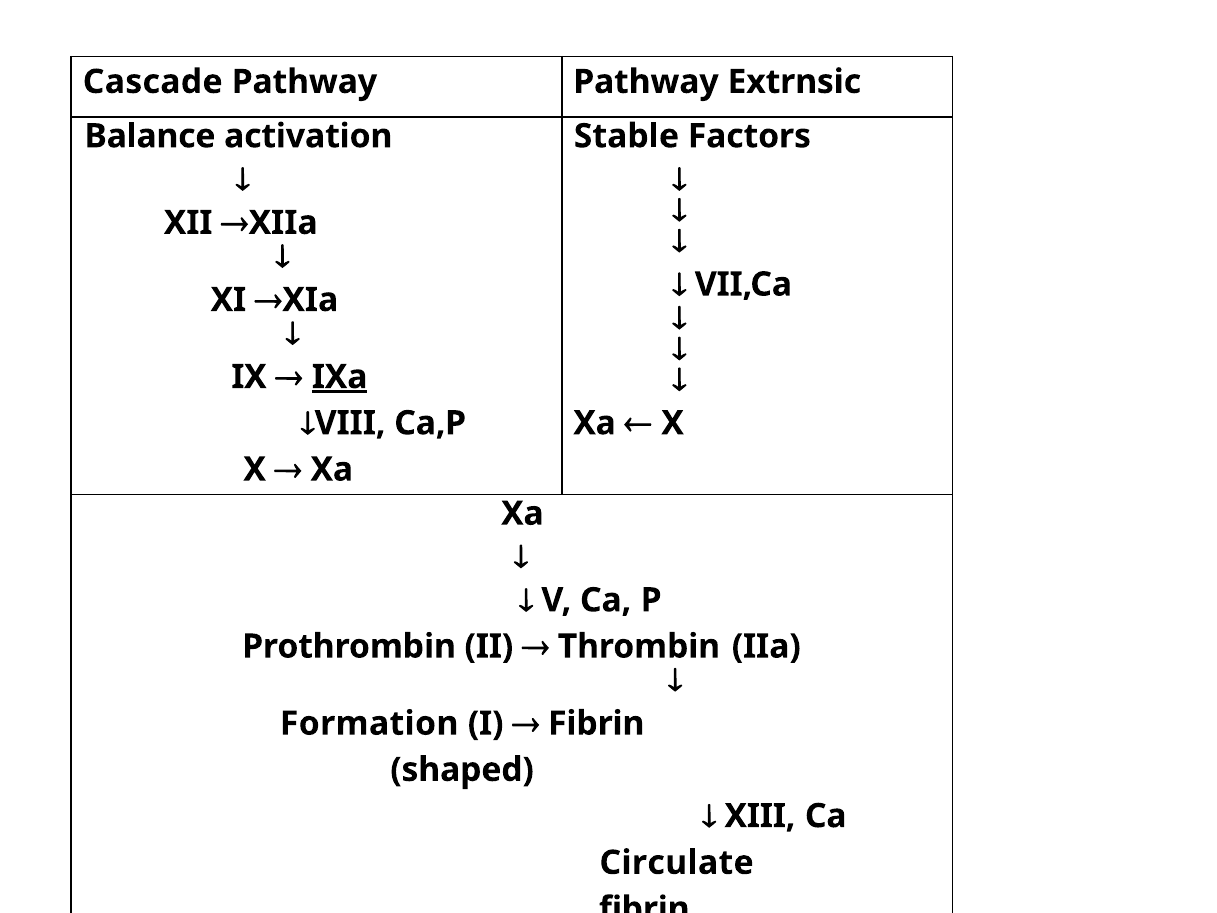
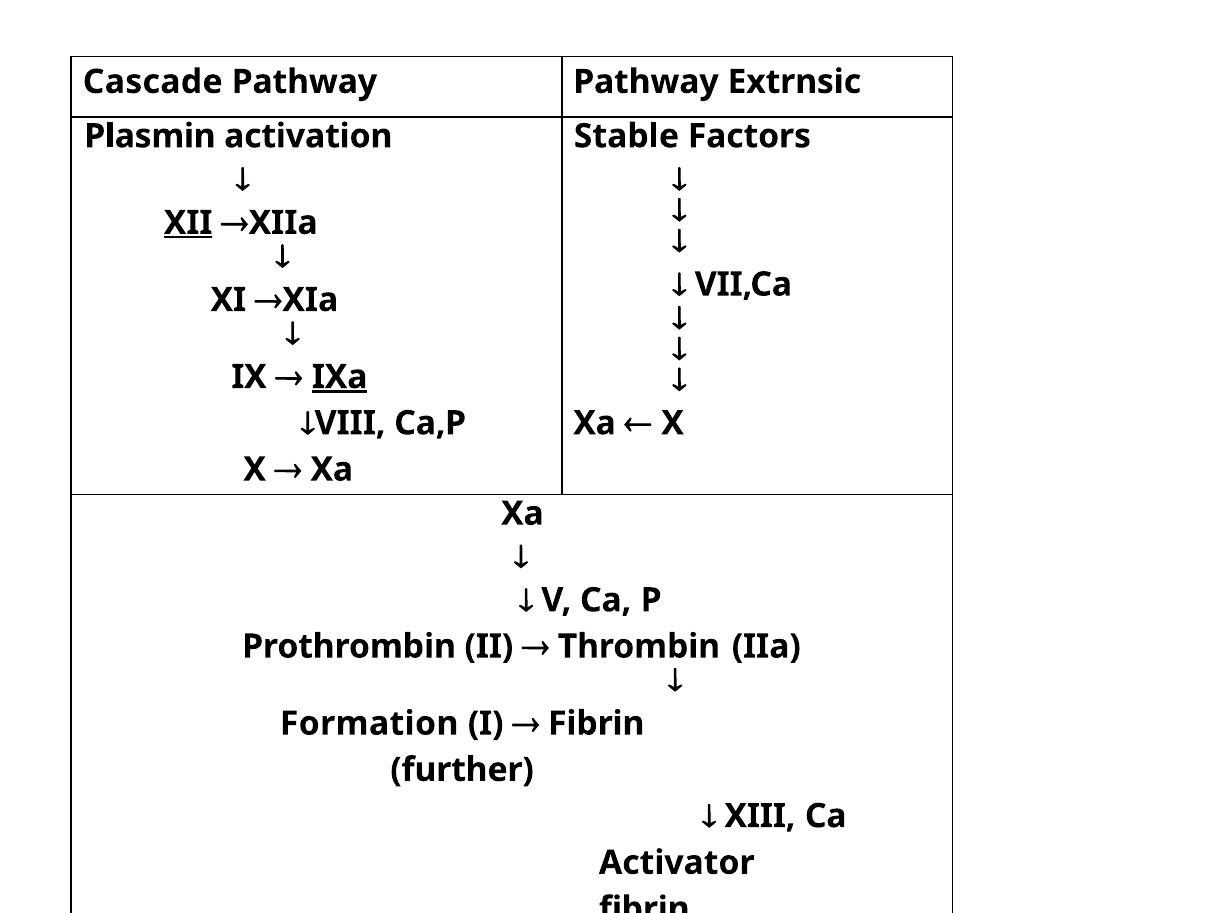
Balance: Balance -> Plasmin
XII underline: none -> present
shaped: shaped -> further
Circulate: Circulate -> Activator
